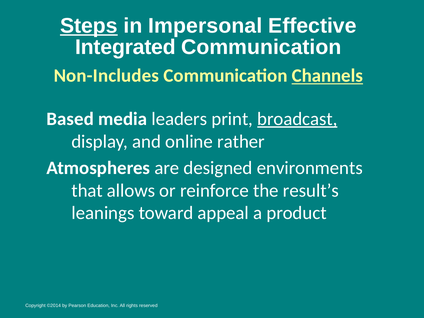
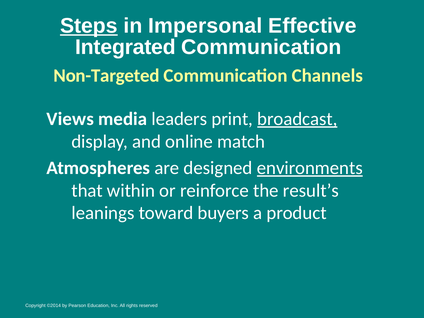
Non-Includes: Non-Includes -> Non-Targeted
Channels underline: present -> none
Based: Based -> Views
rather: rather -> match
environments underline: none -> present
allows: allows -> within
appeal: appeal -> buyers
